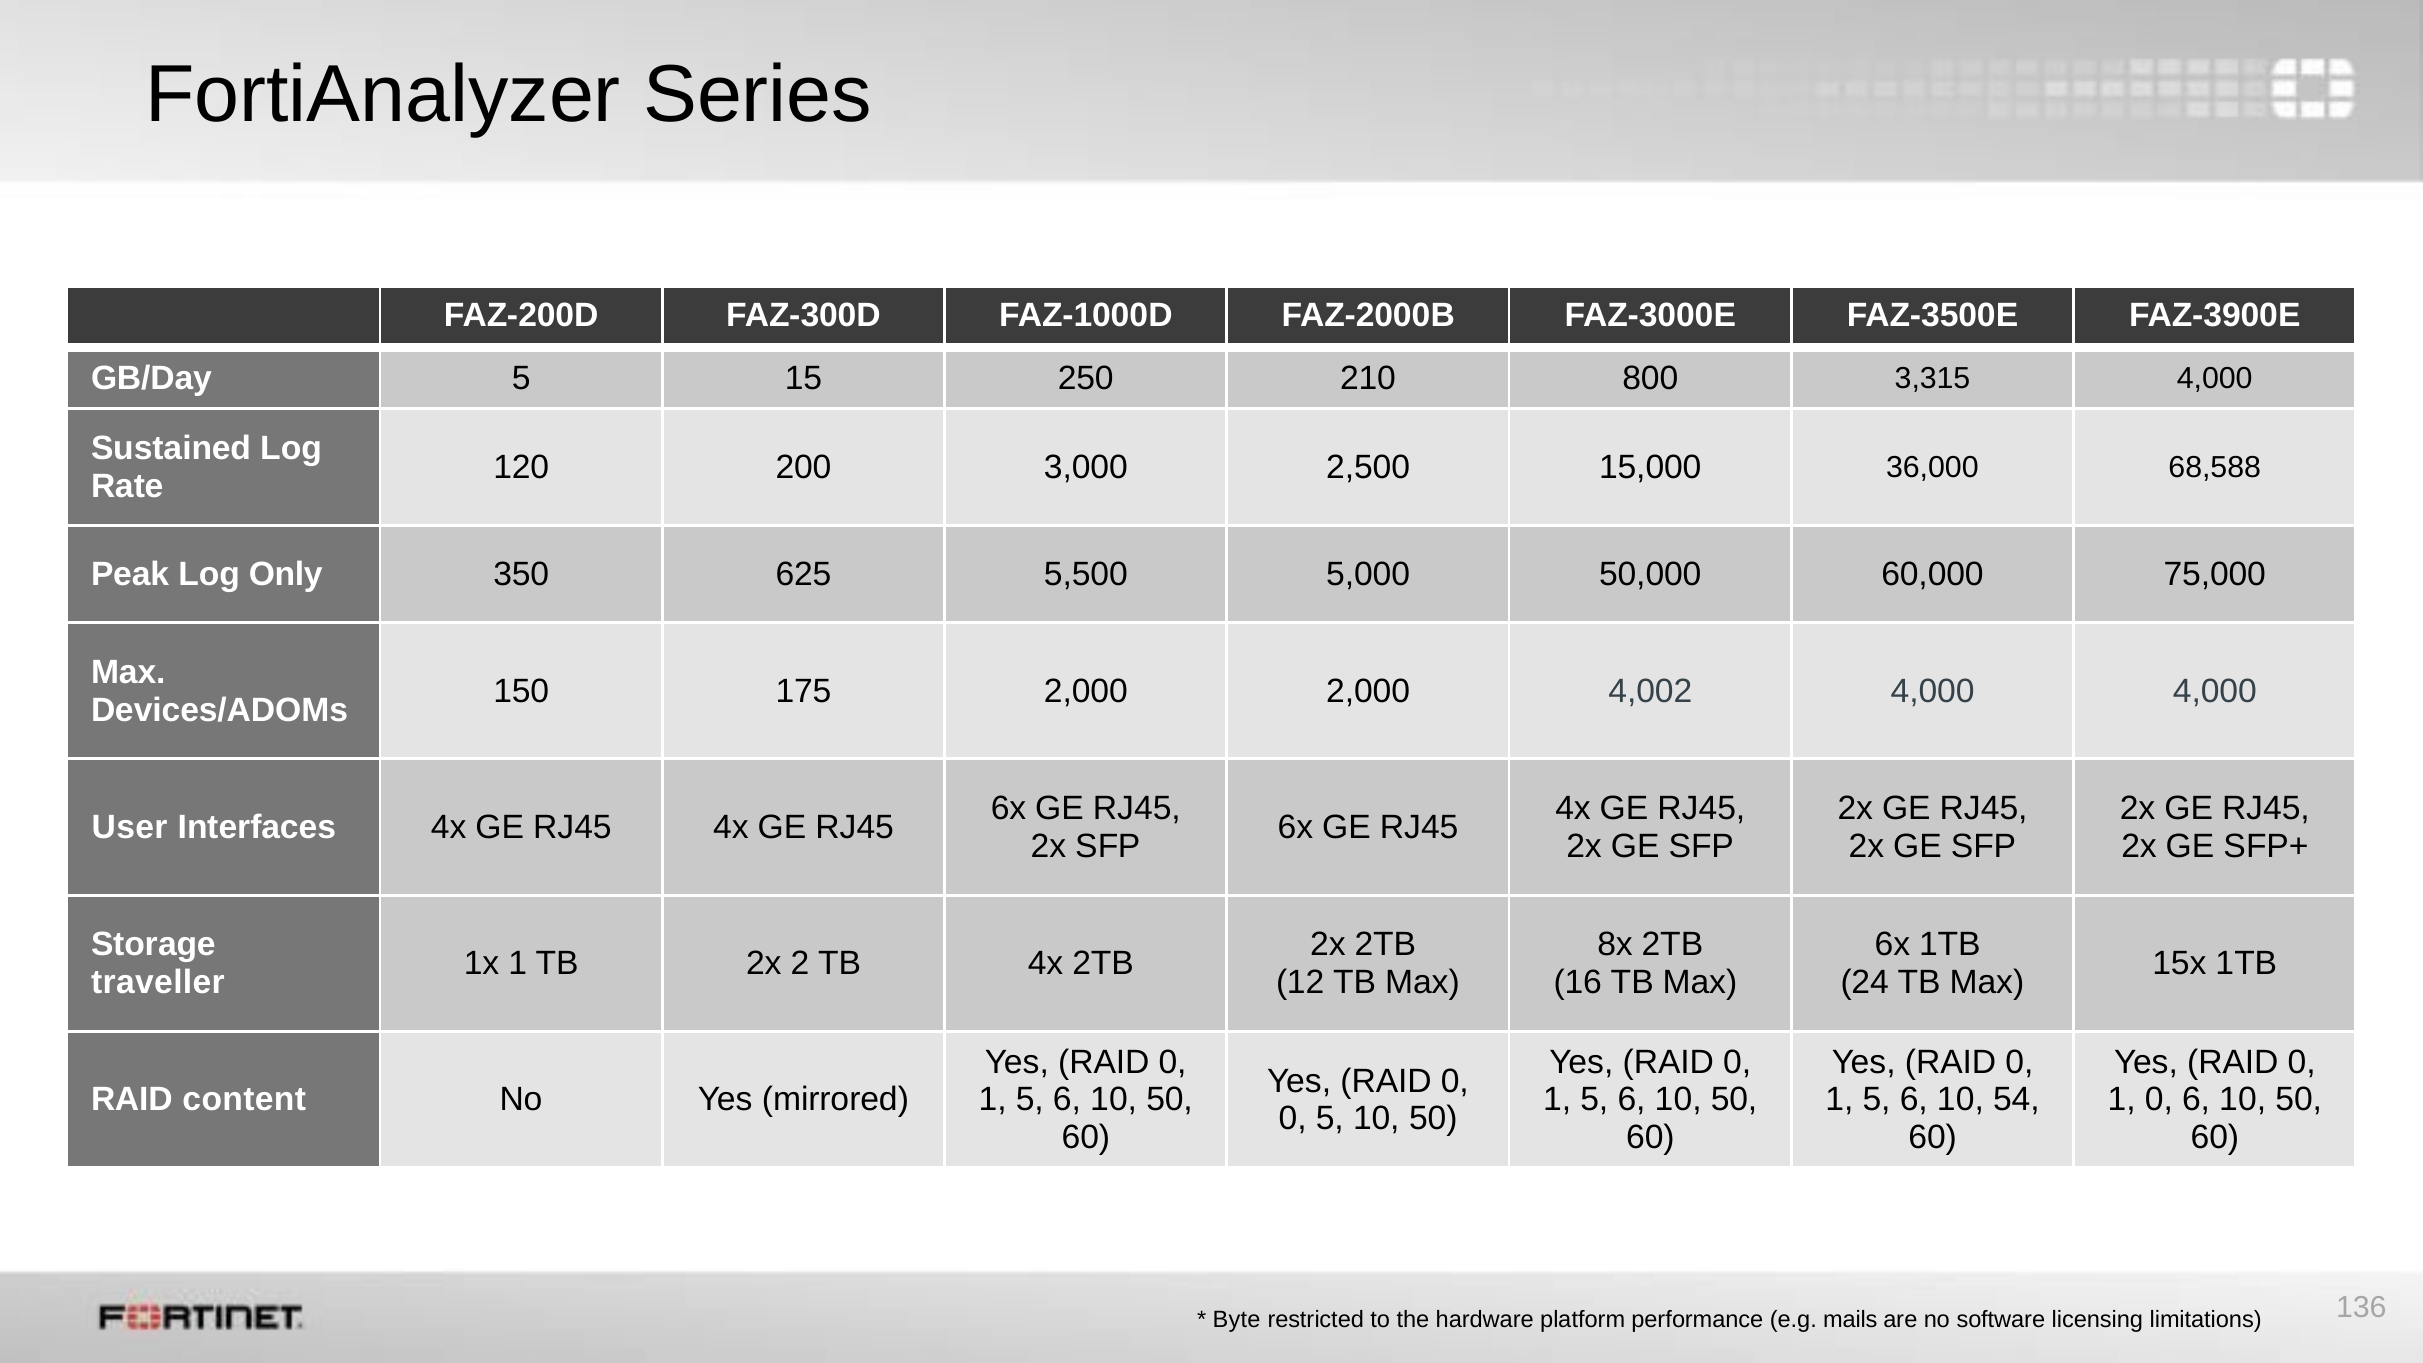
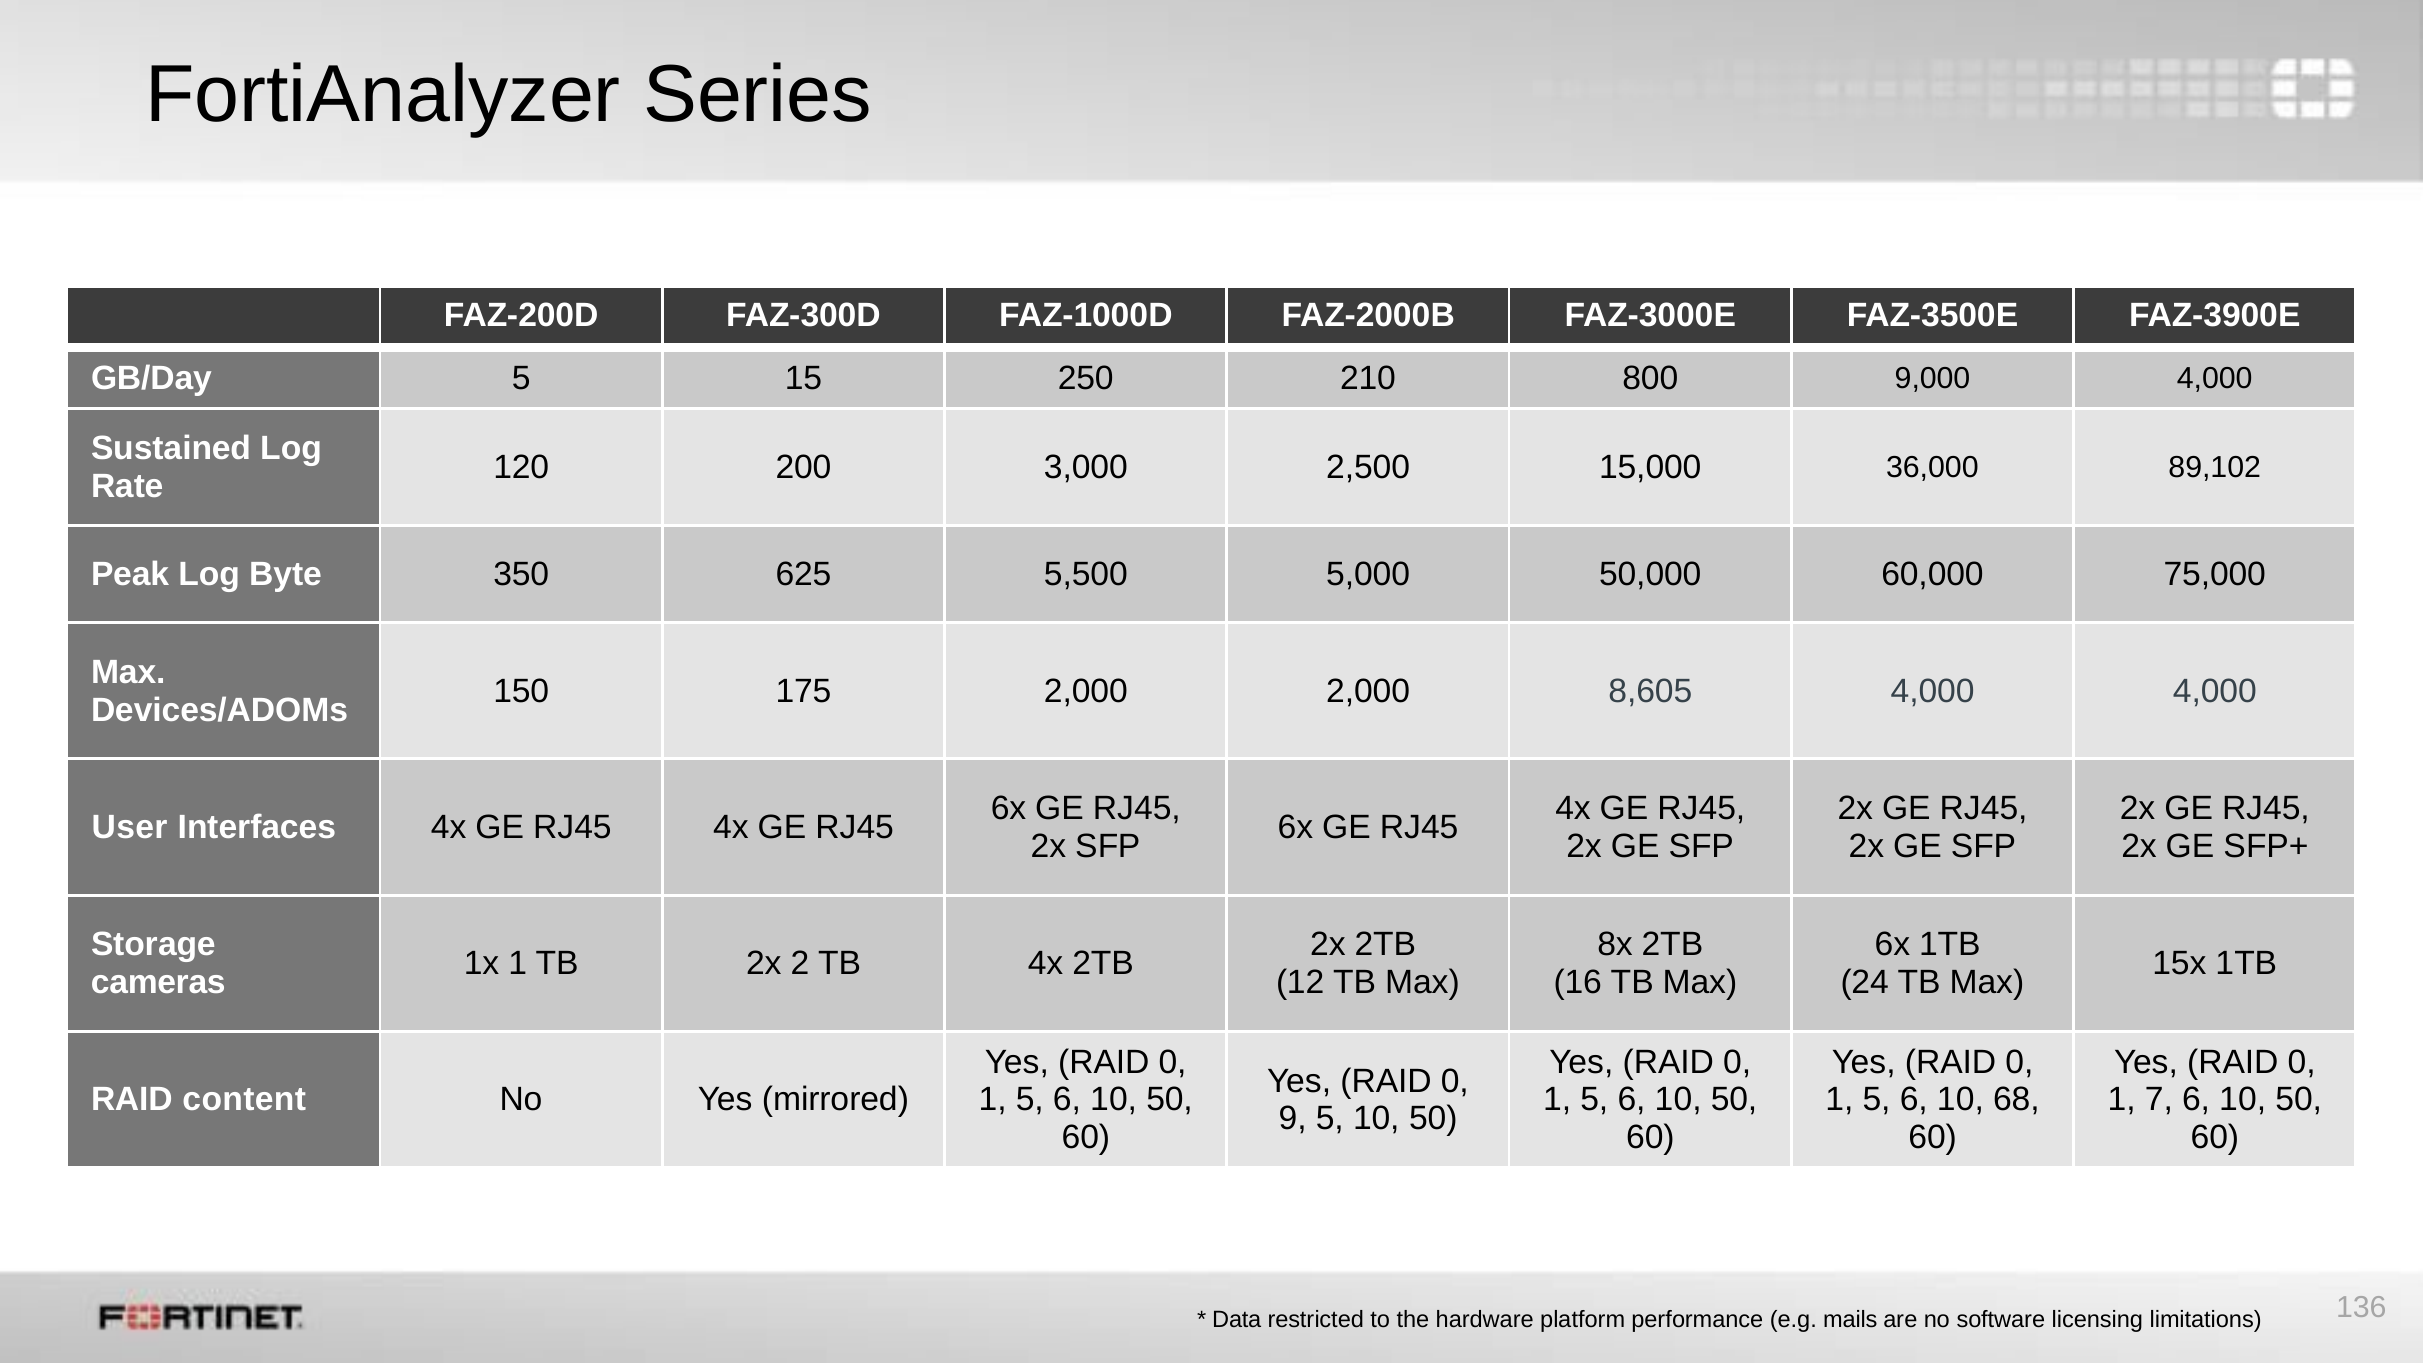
3,315: 3,315 -> 9,000
68,588: 68,588 -> 89,102
Only: Only -> Byte
4,002: 4,002 -> 8,605
traveller: traveller -> cameras
54: 54 -> 68
1 0: 0 -> 7
0 at (1293, 1119): 0 -> 9
Byte: Byte -> Data
